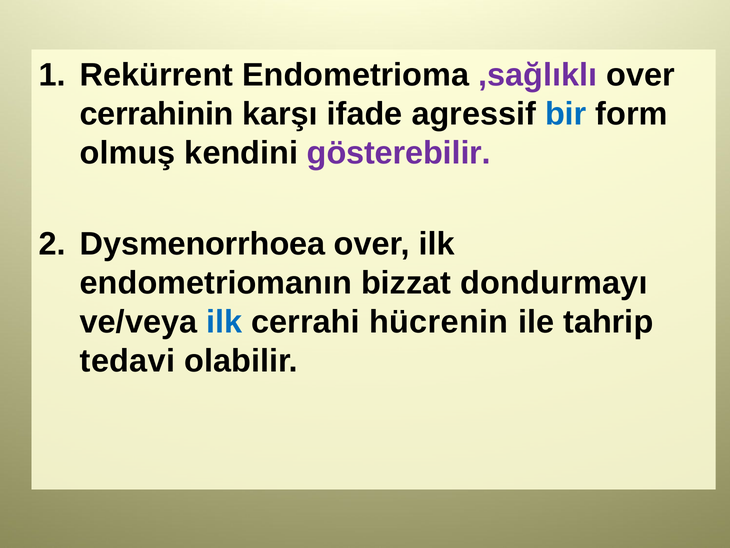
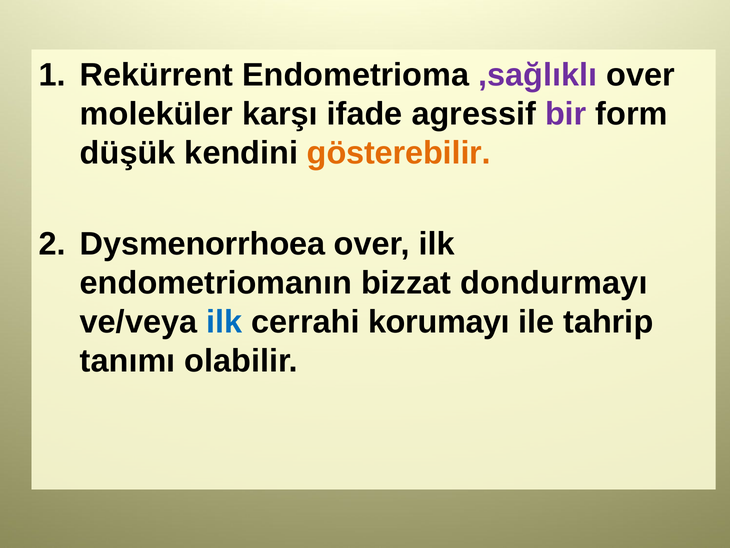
cerrahinin: cerrahinin -> moleküler
bir colour: blue -> purple
olmuş: olmuş -> düşük
gösterebilir colour: purple -> orange
hücrenin: hücrenin -> korumayı
tedavi: tedavi -> tanımı
